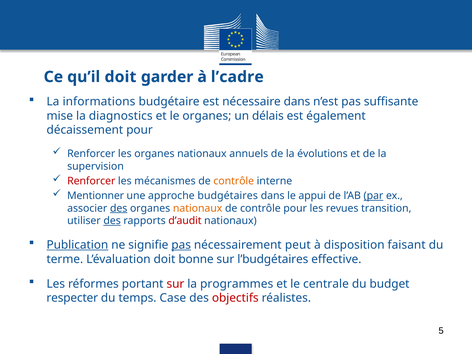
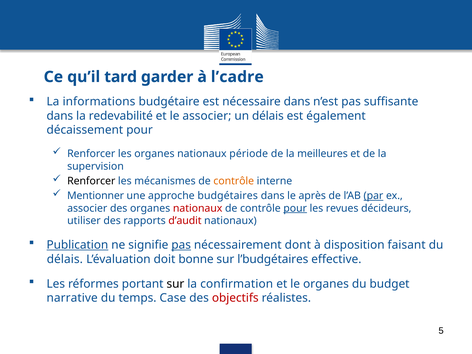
qu’il doit: doit -> tard
mise at (60, 116): mise -> dans
diagnostics: diagnostics -> redevabilité
le organes: organes -> associer
annuels: annuels -> période
évolutions: évolutions -> meilleures
Renforcer at (91, 181) colour: red -> black
appui: appui -> après
des at (119, 208) underline: present -> none
nationaux at (198, 208) colour: orange -> red
pour at (295, 208) underline: none -> present
transition: transition -> décideurs
des at (112, 221) underline: present -> none
peut: peut -> dont
terme at (65, 259): terme -> délais
sur at (175, 284) colour: red -> black
programmes: programmes -> confirmation
le centrale: centrale -> organes
respecter: respecter -> narrative
